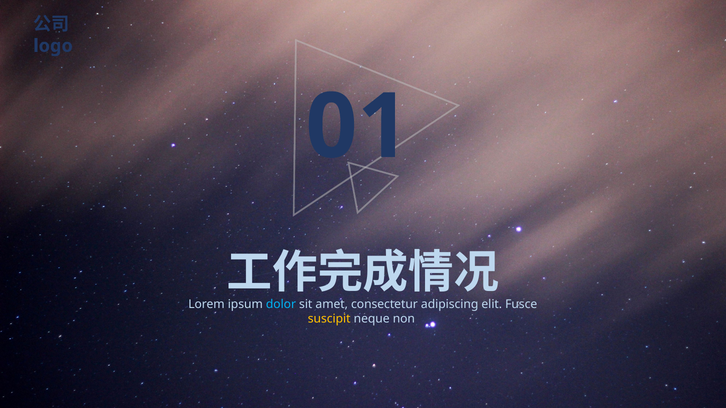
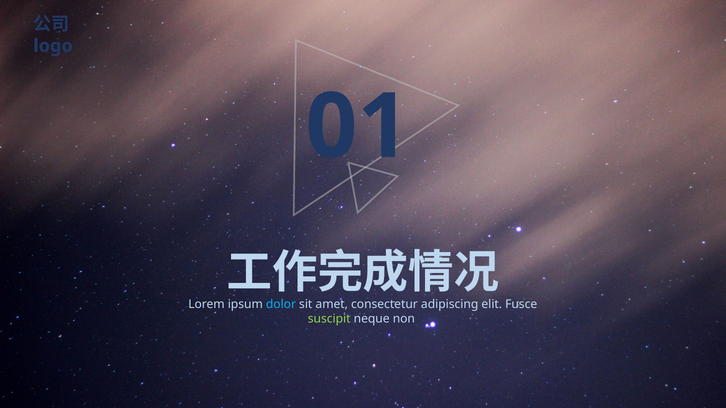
suscipit colour: yellow -> light green
